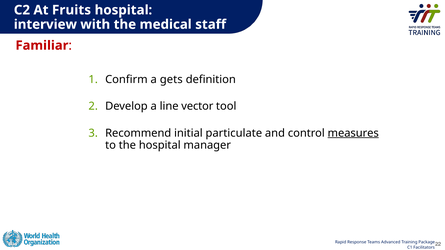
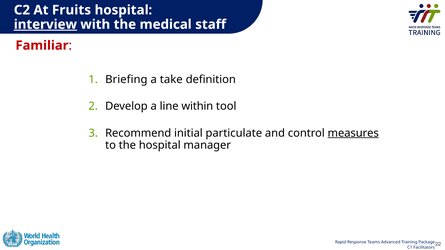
interview underline: none -> present
Confirm: Confirm -> Briefing
gets: gets -> take
vector: vector -> within
